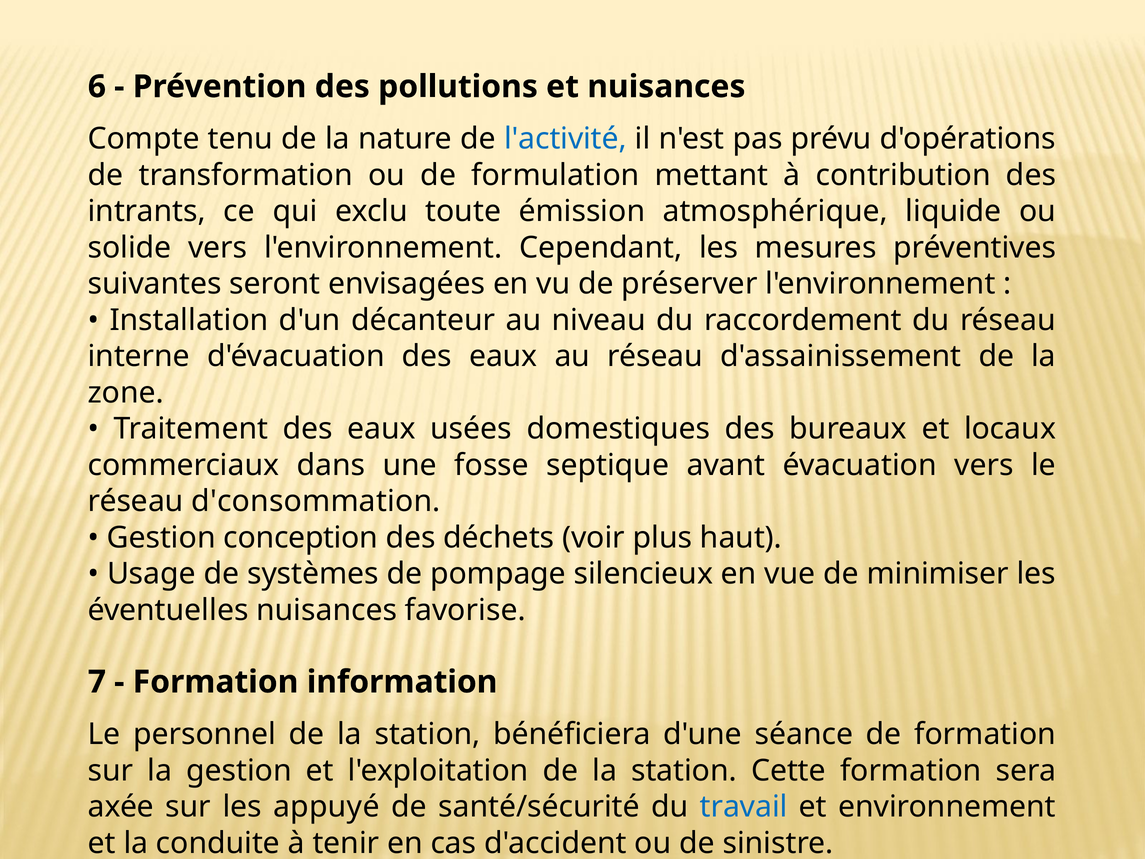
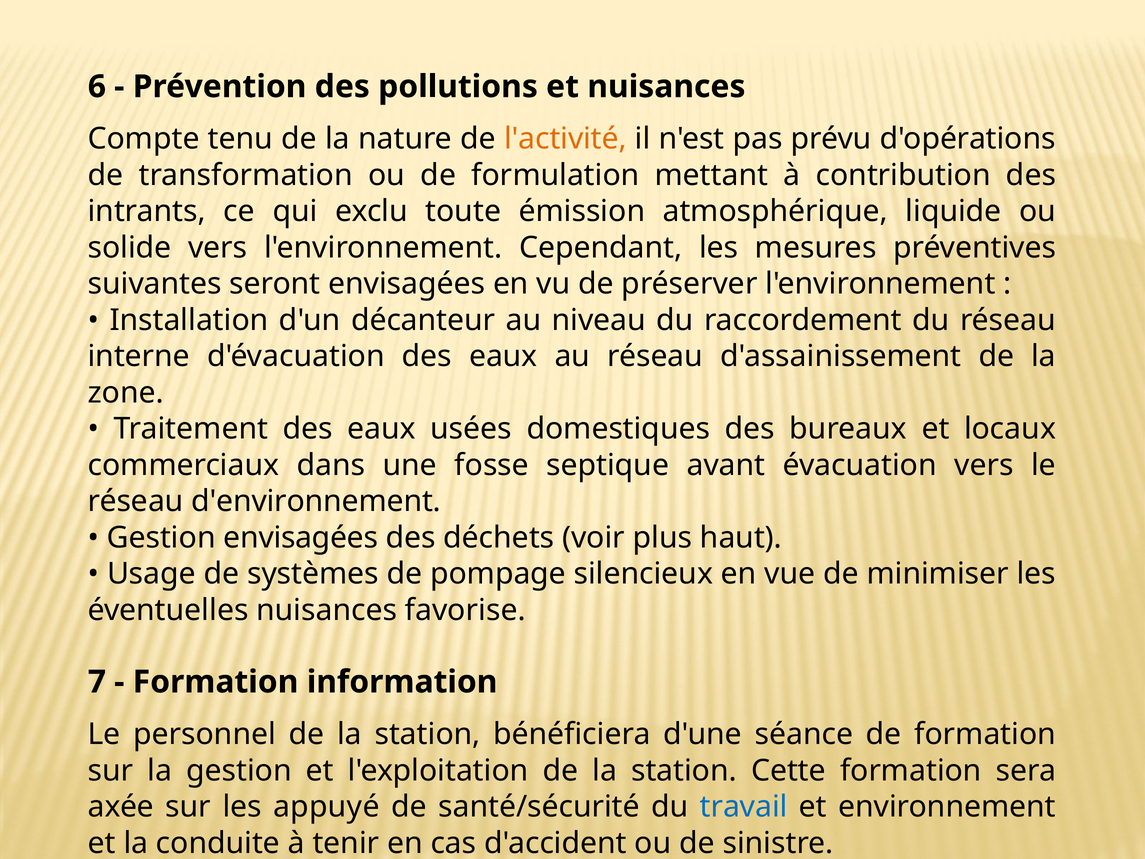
l'activité colour: blue -> orange
d'consommation: d'consommation -> d'environnement
Gestion conception: conception -> envisagées
